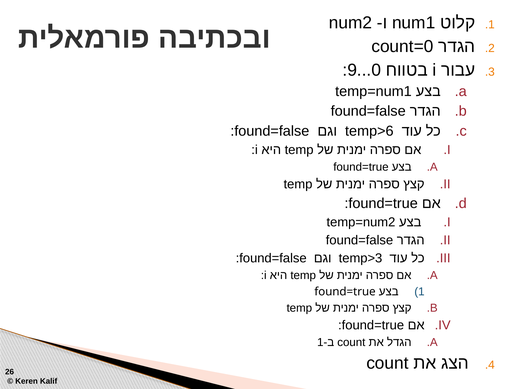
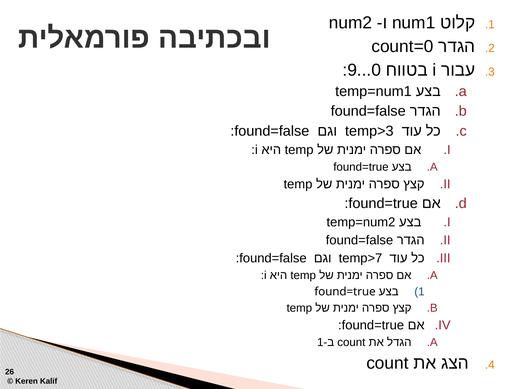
temp>6: temp>6 -> temp>3
temp>3: temp>3 -> temp>7
